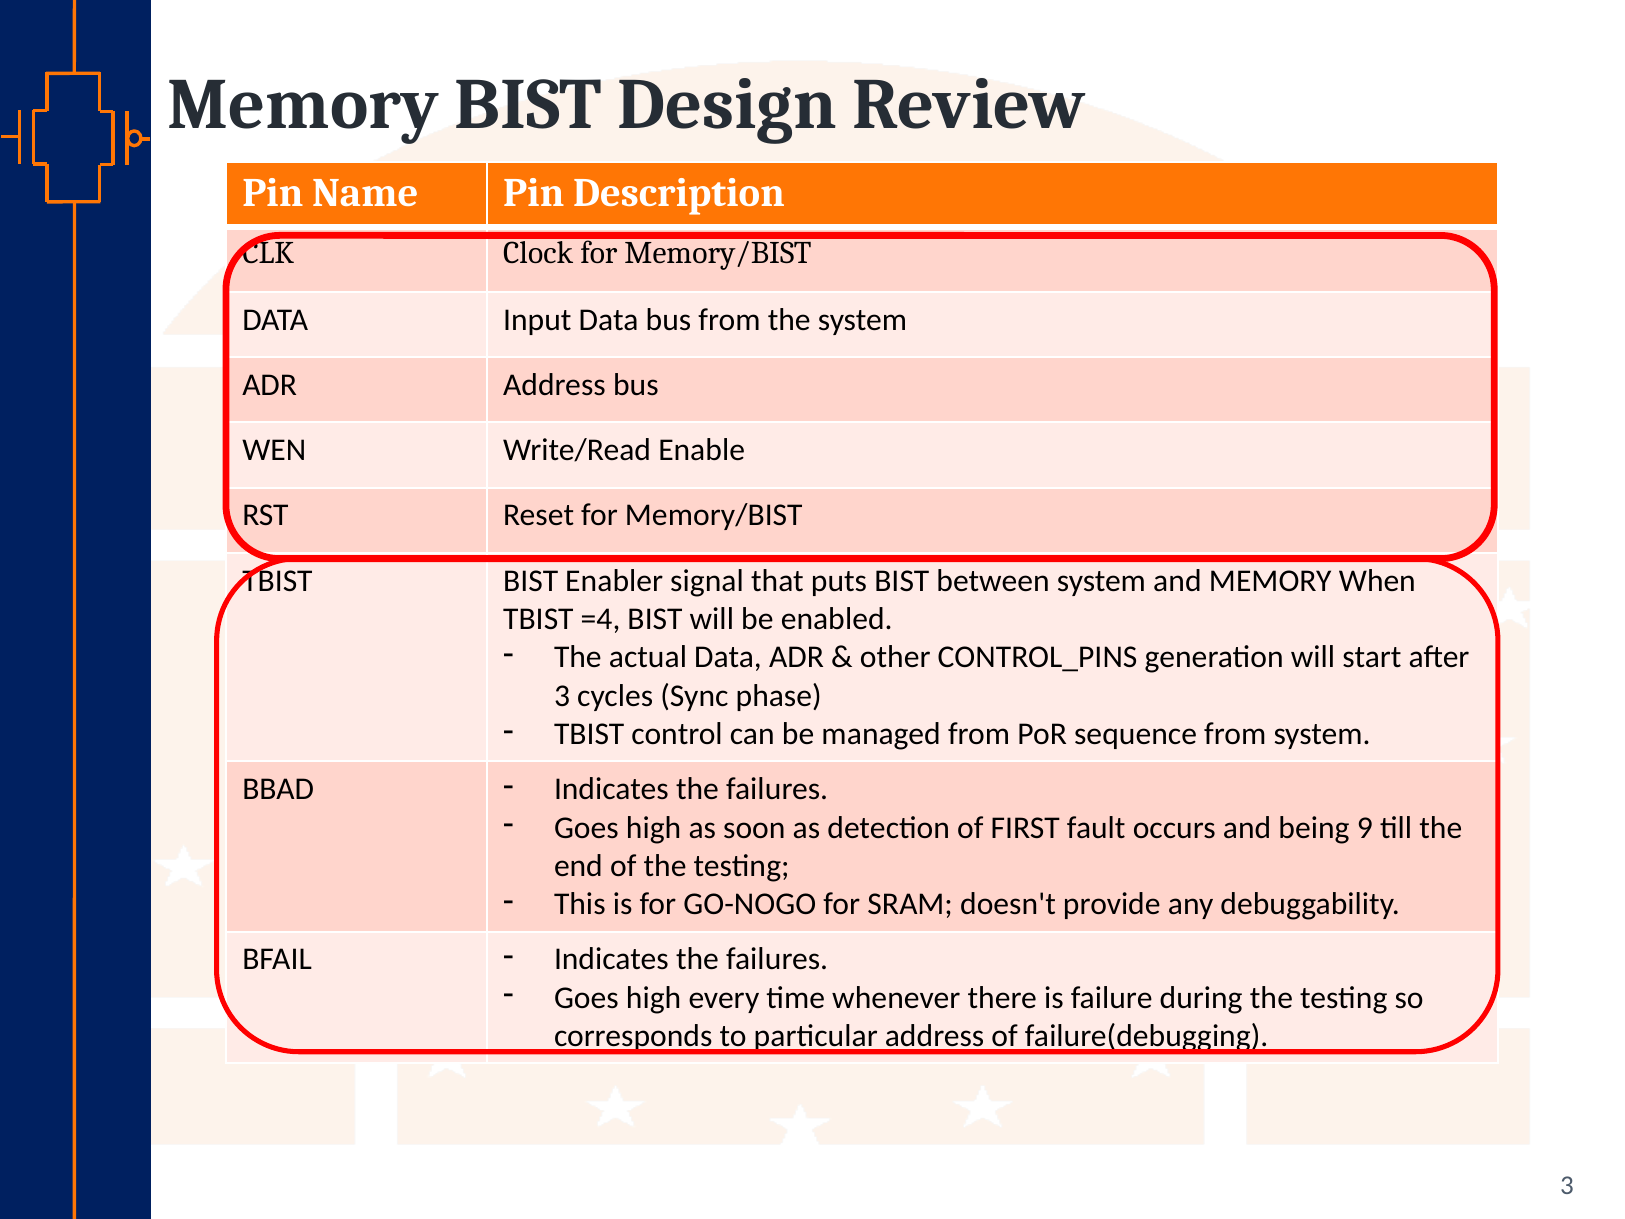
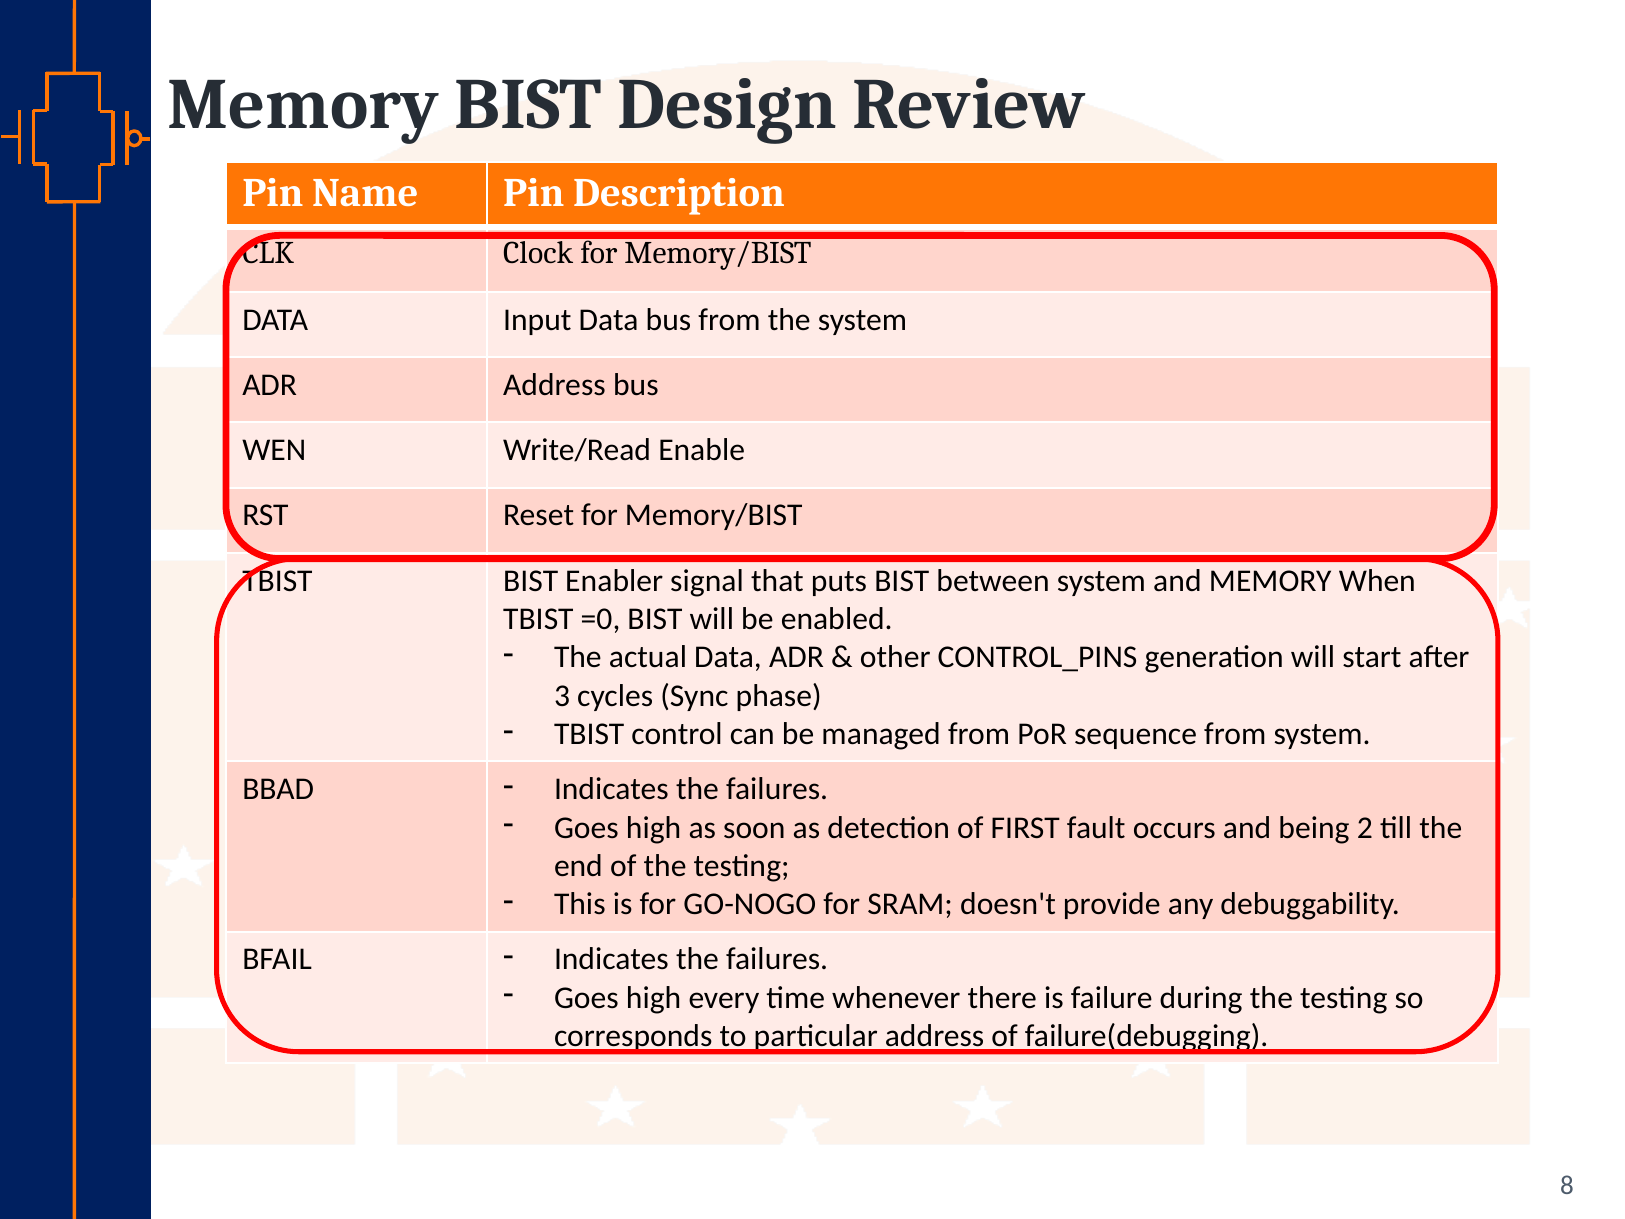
=4: =4 -> =0
9: 9 -> 2
3 at (1567, 1185): 3 -> 8
